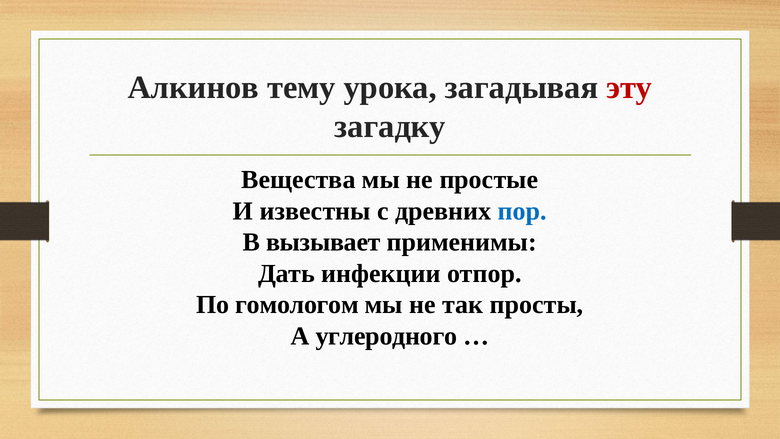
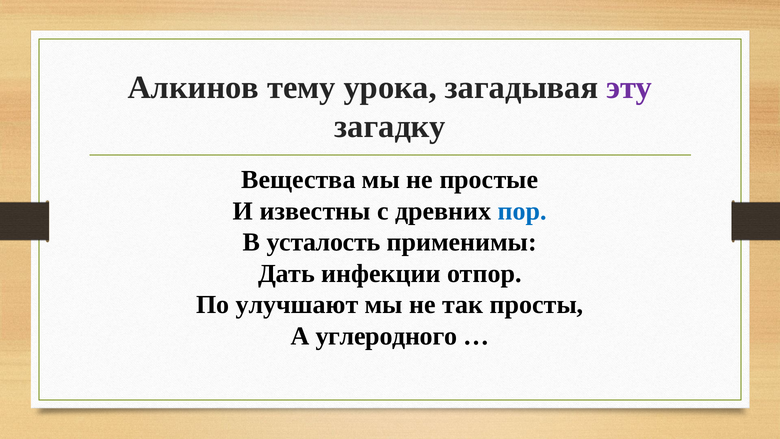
эту colour: red -> purple
вызывает: вызывает -> усталость
гомологом: гомологом -> улучшают
